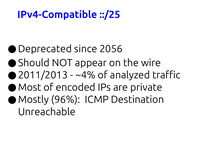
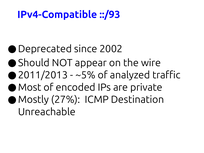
::/25: ::/25 -> ::/93
2056: 2056 -> 2002
~4%: ~4% -> ~5%
96%: 96% -> 27%
